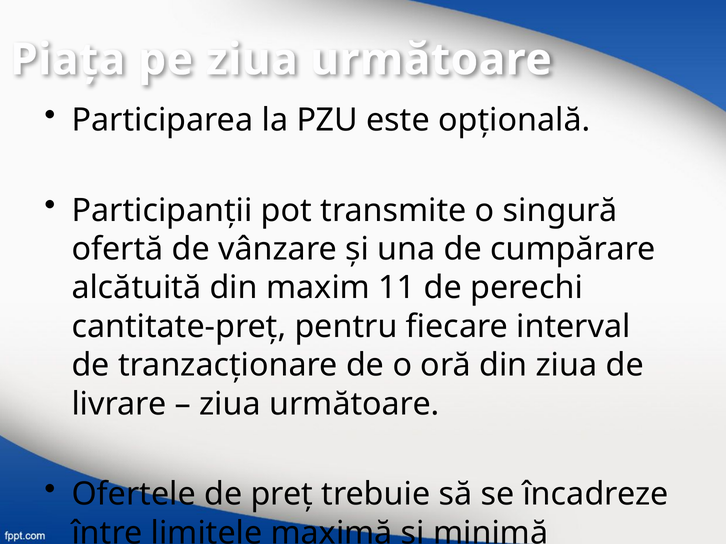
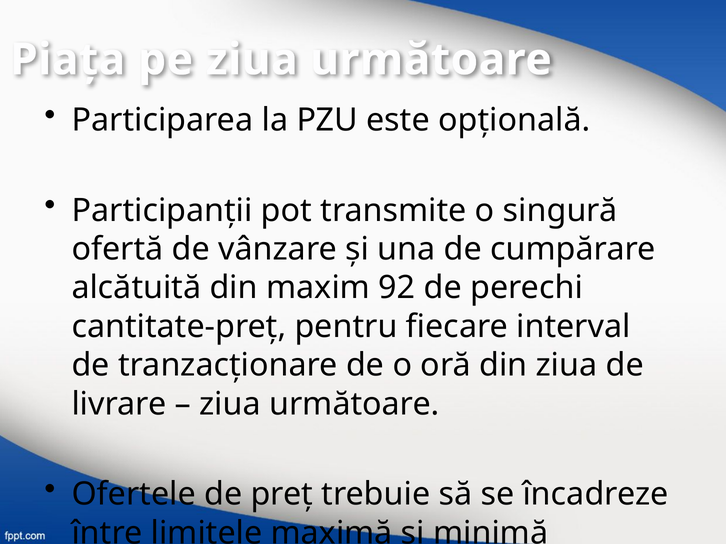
11: 11 -> 92
